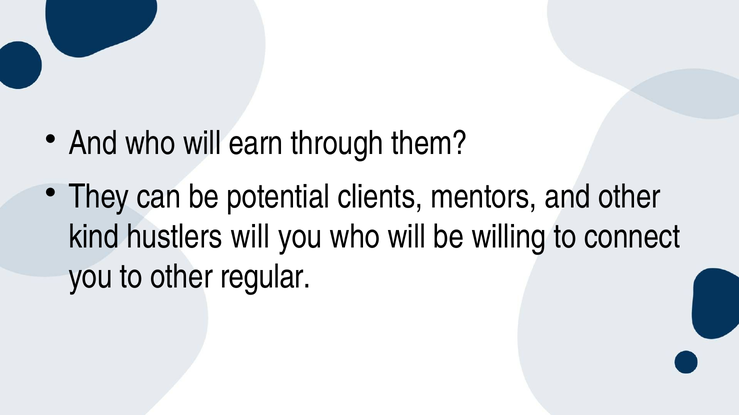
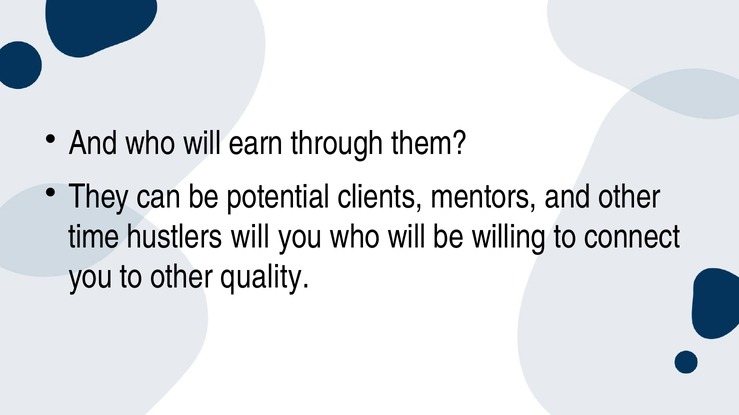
kind: kind -> time
regular: regular -> quality
